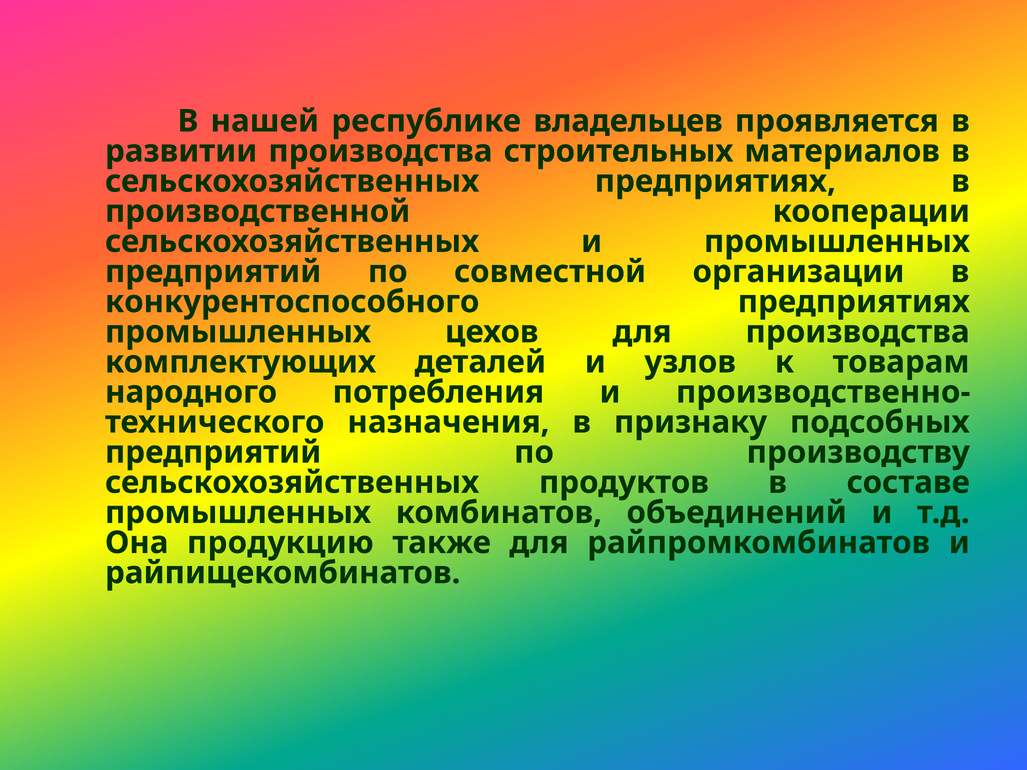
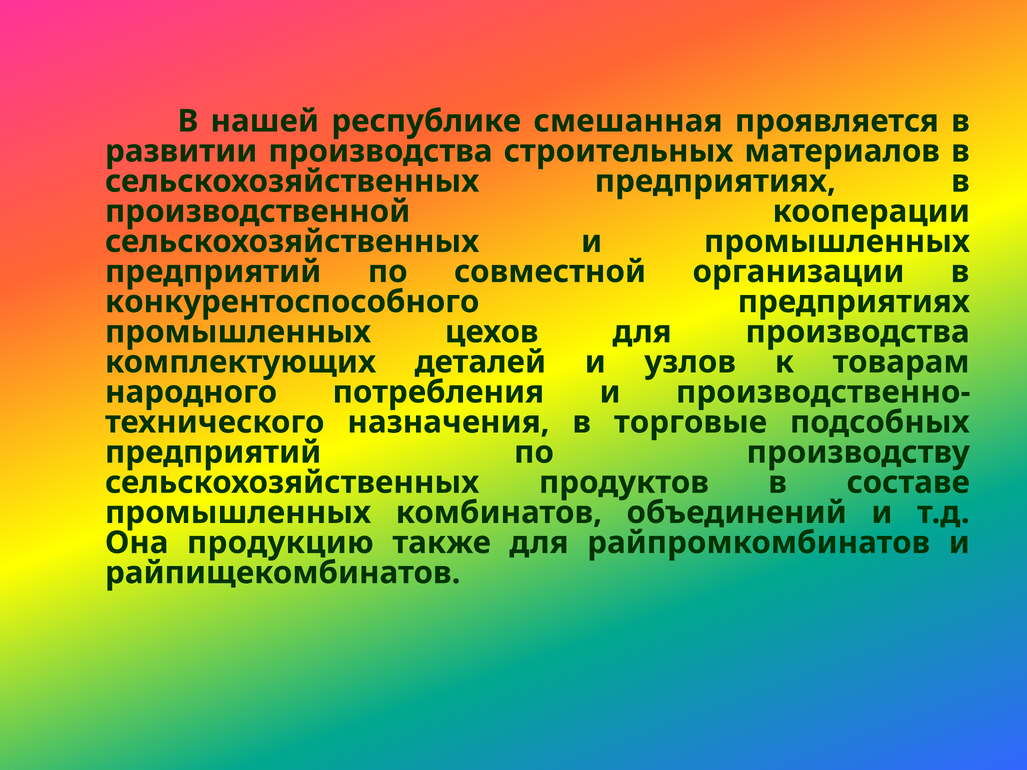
владельцев: владельцев -> смешанная
признаку: признаку -> торговые
